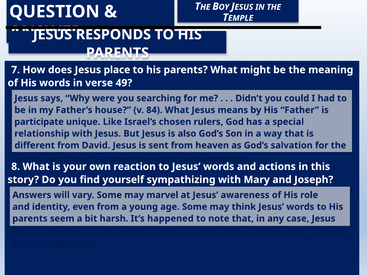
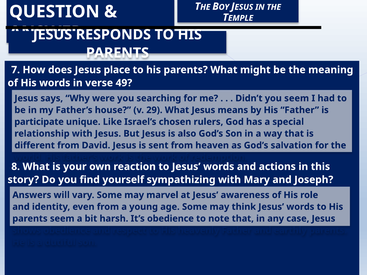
you could: could -> seem
84: 84 -> 29
It’s happened: happened -> obedience
